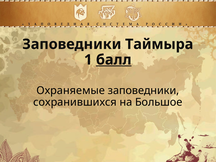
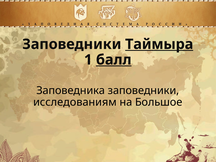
Таймыра underline: none -> present
Охраняемые: Охраняемые -> Заповедника
сохранившихся: сохранившихся -> исследованиям
